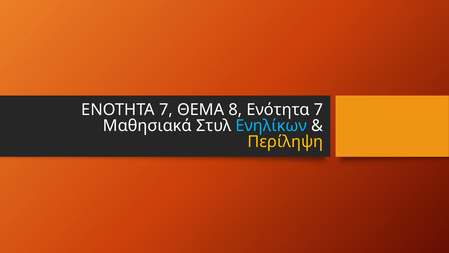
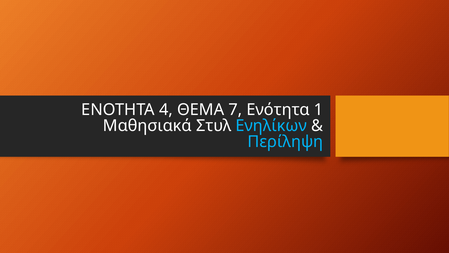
ΕΝΟΤΗΤΑ 7: 7 -> 4
8: 8 -> 7
Ενότητα 7: 7 -> 1
Περίληψη colour: yellow -> light blue
